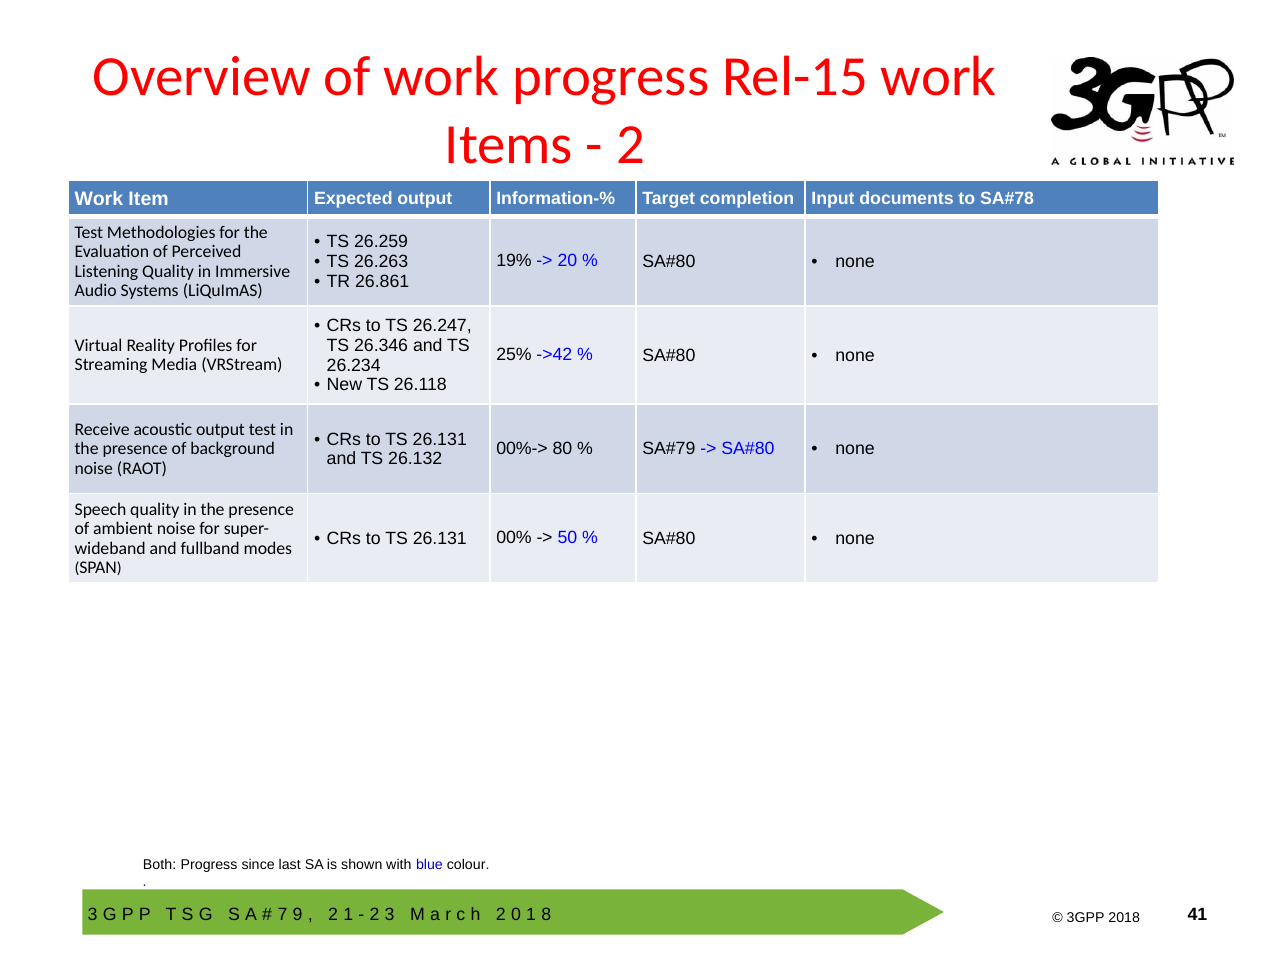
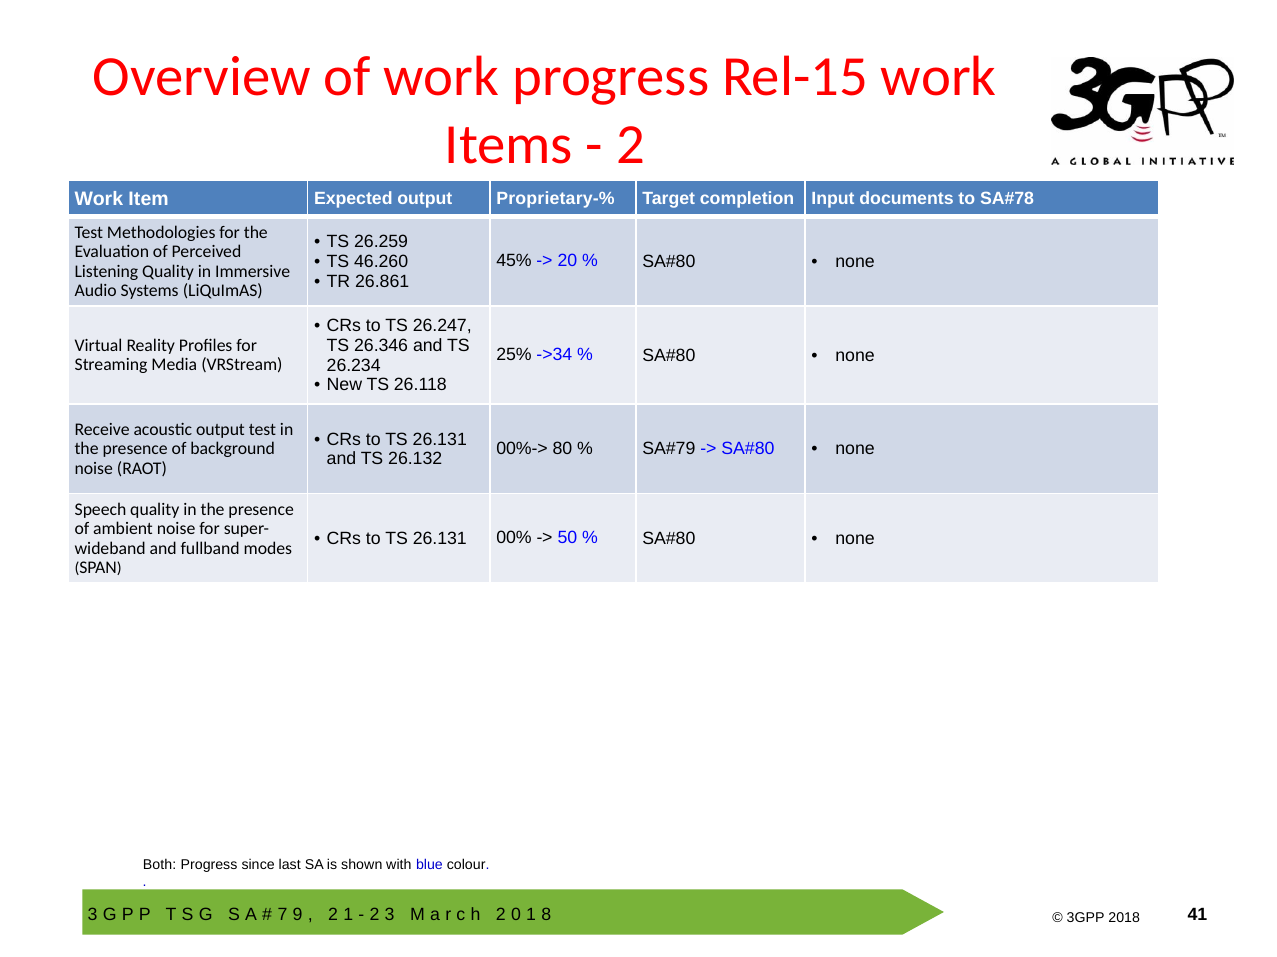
Information-%: Information-% -> Proprietary-%
19%: 19% -> 45%
26.263: 26.263 -> 46.260
->42: ->42 -> ->34
